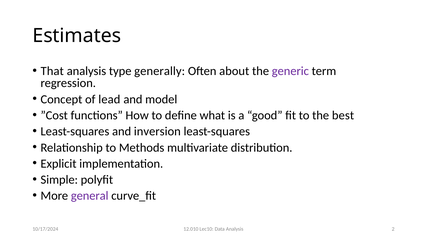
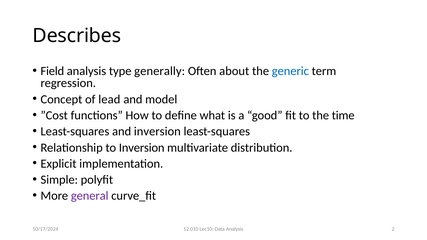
Estimates: Estimates -> Describes
That: That -> Field
generic colour: purple -> blue
best: best -> time
to Methods: Methods -> Inversion
